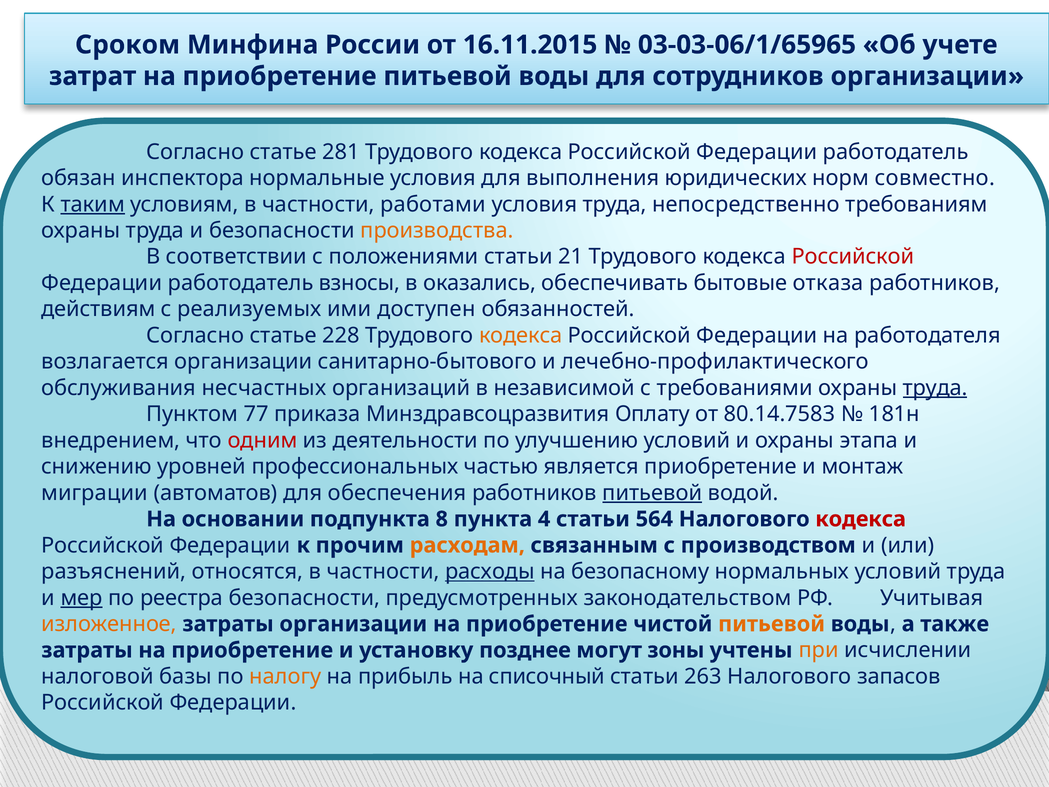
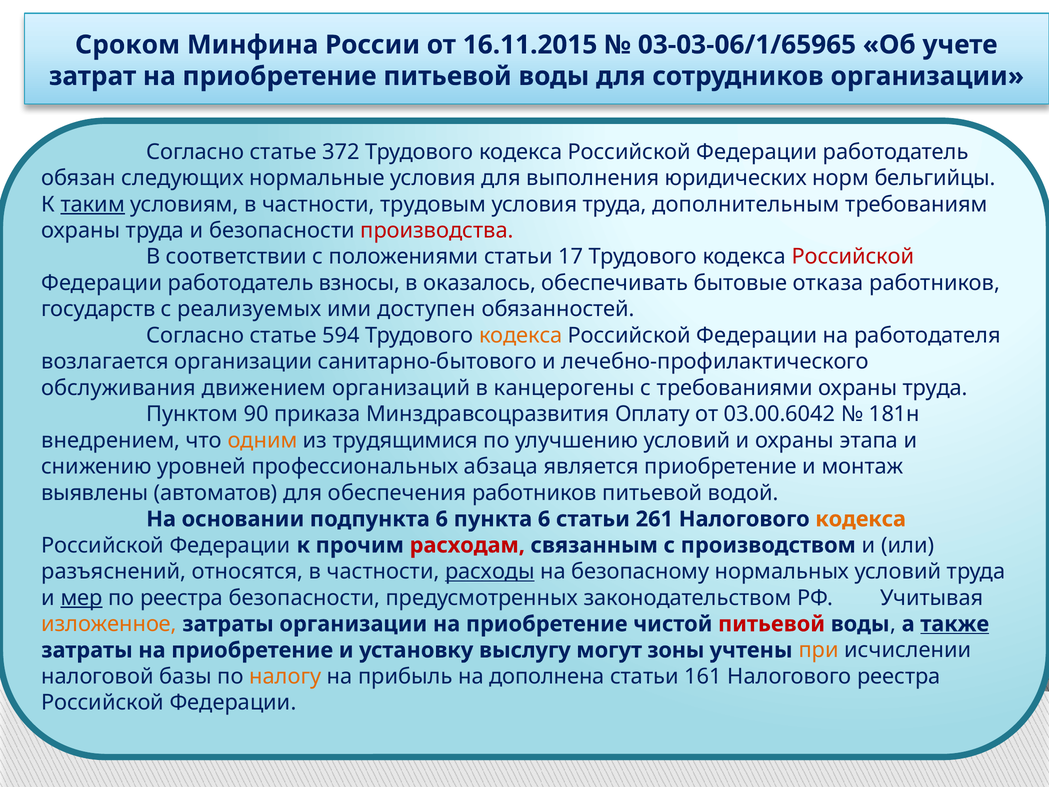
281: 281 -> 372
инспектора: инспектора -> следующих
совместно: совместно -> бельгийцы
работами: работами -> трудовым
непосредственно: непосредственно -> дополнительным
производства colour: orange -> red
21: 21 -> 17
оказались: оказались -> оказалось
действиям: действиям -> государств
228: 228 -> 594
несчастных: несчастных -> движением
независимой: независимой -> канцерогены
труда at (935, 388) underline: present -> none
77: 77 -> 90
80.14.7583: 80.14.7583 -> 03.00.6042
одним colour: red -> orange
деятельности: деятельности -> трудящимися
частью: частью -> абзаца
миграции: миграции -> выявлены
питьевой at (652, 493) underline: present -> none
подпункта 8: 8 -> 6
пункта 4: 4 -> 6
564: 564 -> 261
кодекса at (861, 519) colour: red -> orange
расходам colour: orange -> red
питьевой at (772, 624) colour: orange -> red
также underline: none -> present
позднее: позднее -> выслугу
списочный: списочный -> дополнена
263: 263 -> 161
Налогового запасов: запасов -> реестра
